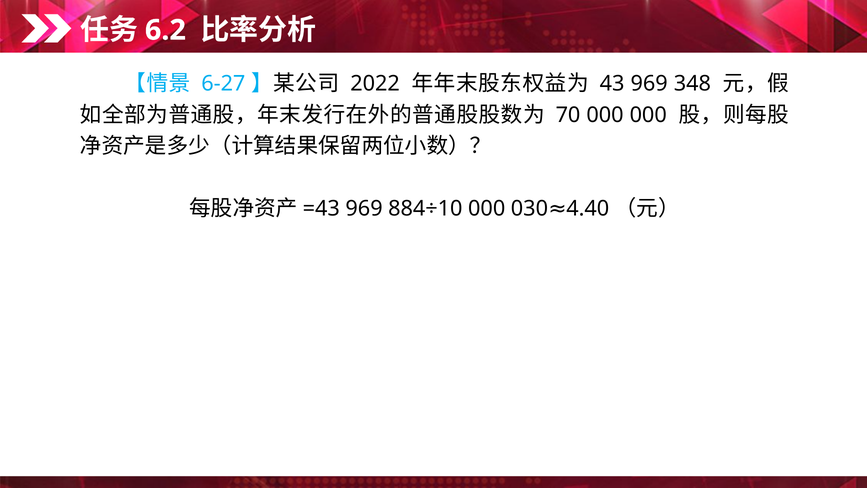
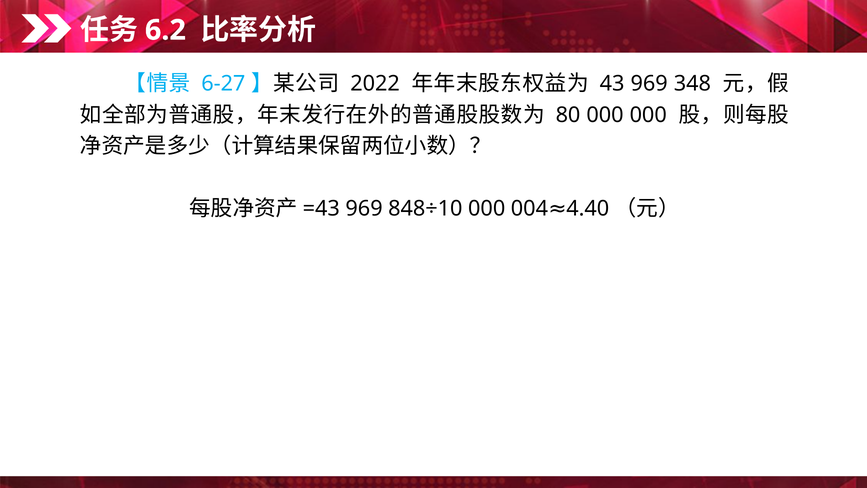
70: 70 -> 80
884÷10: 884÷10 -> 848÷10
030: 030 -> 004
